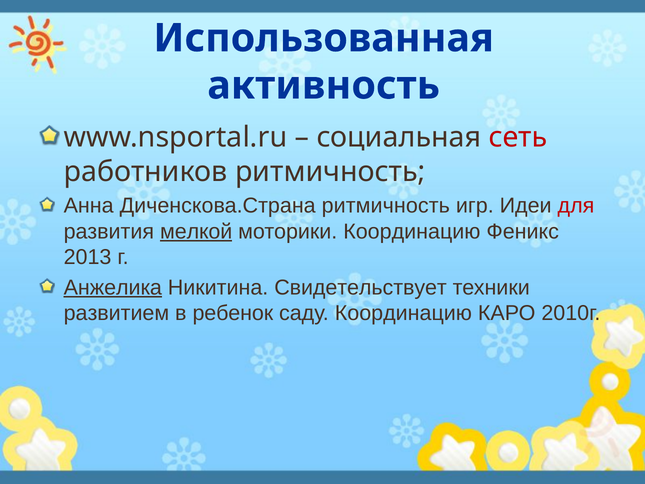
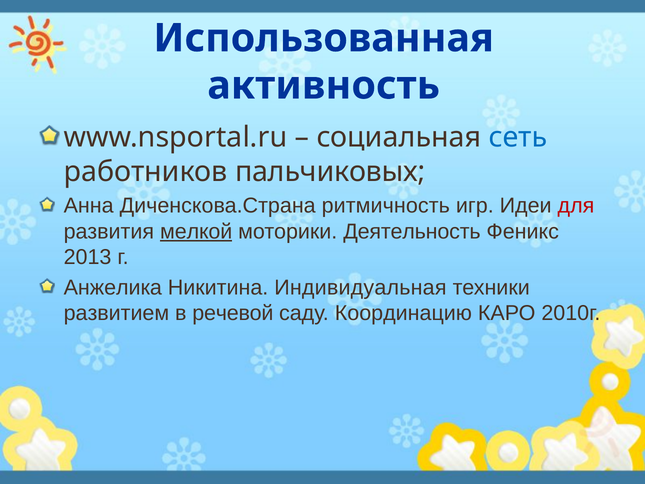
сеть colour: red -> blue
работников ритмичность: ритмичность -> пальчиковых
моторики Координацию: Координацию -> Деятельность
Анжелика underline: present -> none
Свидетельствует: Свидетельствует -> Индивидуальная
ребенок: ребенок -> речевой
